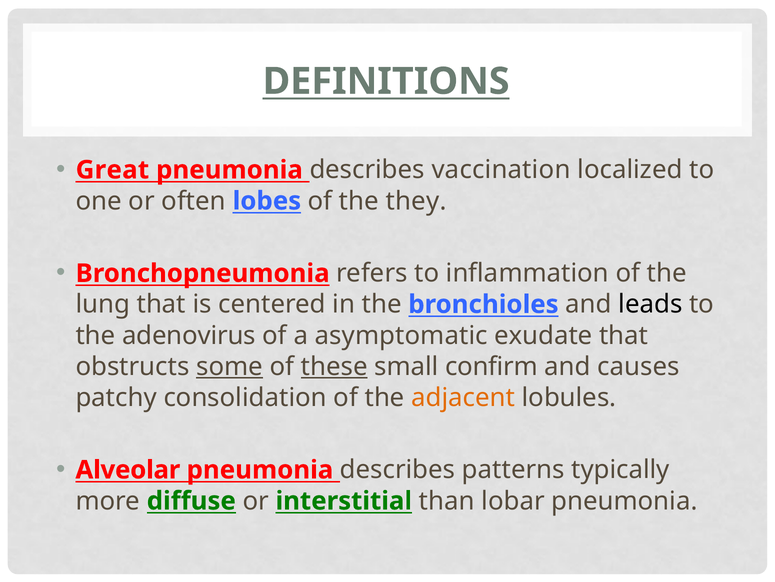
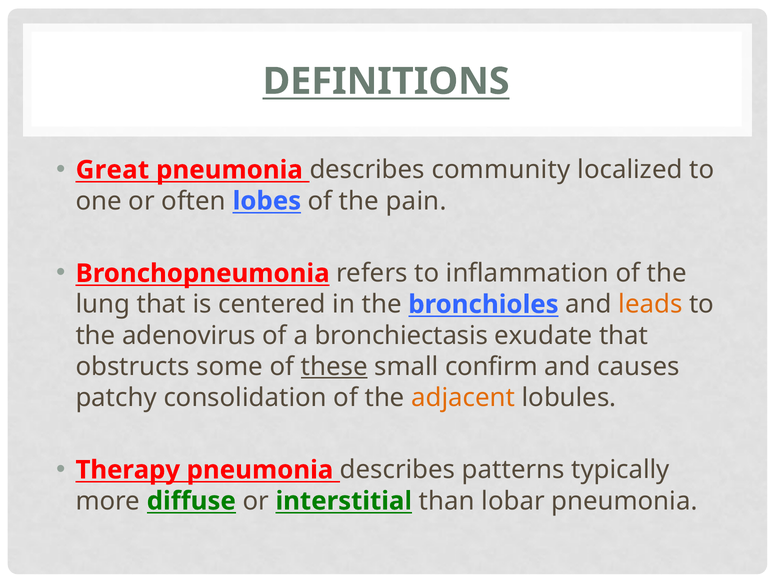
vaccination: vaccination -> community
they: they -> pain
leads colour: black -> orange
asymptomatic: asymptomatic -> bronchiectasis
some underline: present -> none
Alveolar: Alveolar -> Therapy
